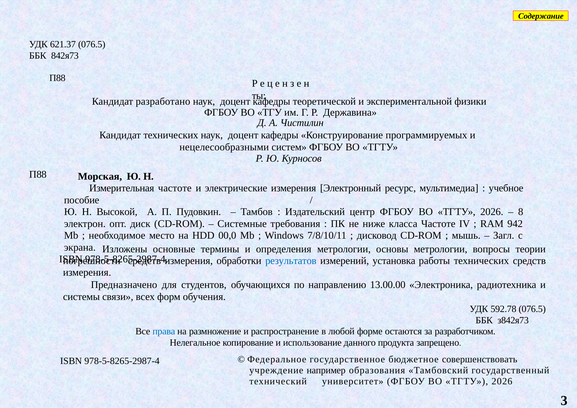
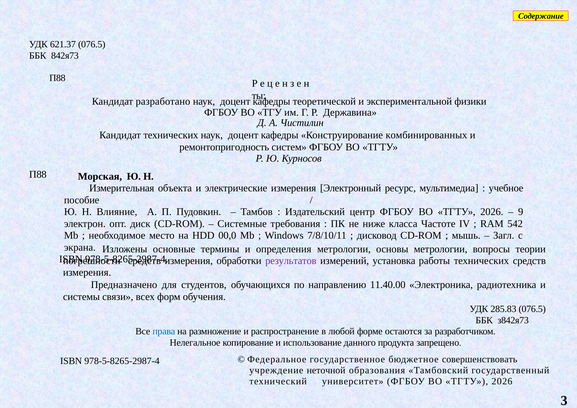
программируемых: программируемых -> комбинированных
нецелесообразными: нецелесообразными -> ремонтопригодность
Измерительная частоте: частоте -> объекта
Высокой: Высокой -> Влияние
8: 8 -> 9
942: 942 -> 542
результатов colour: blue -> purple
13.00.00: 13.00.00 -> 11.40.00
592.78: 592.78 -> 285.83
например: например -> неточной
